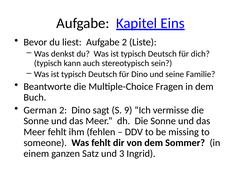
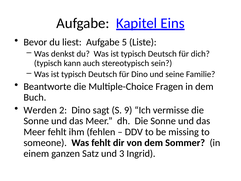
Aufgabe 2: 2 -> 5
German: German -> Werden
